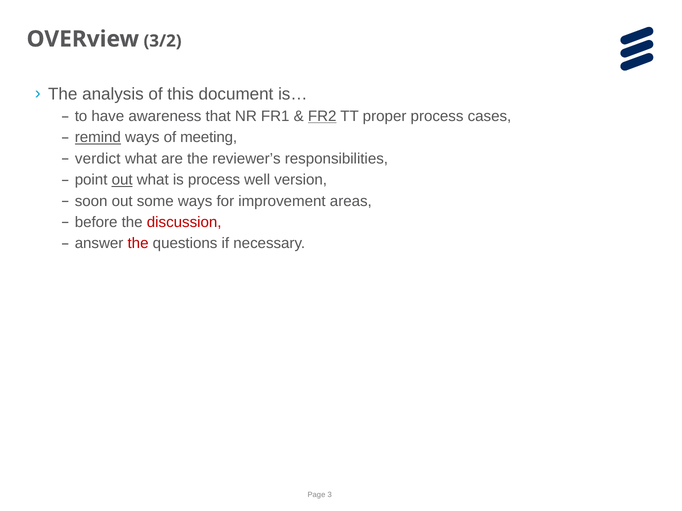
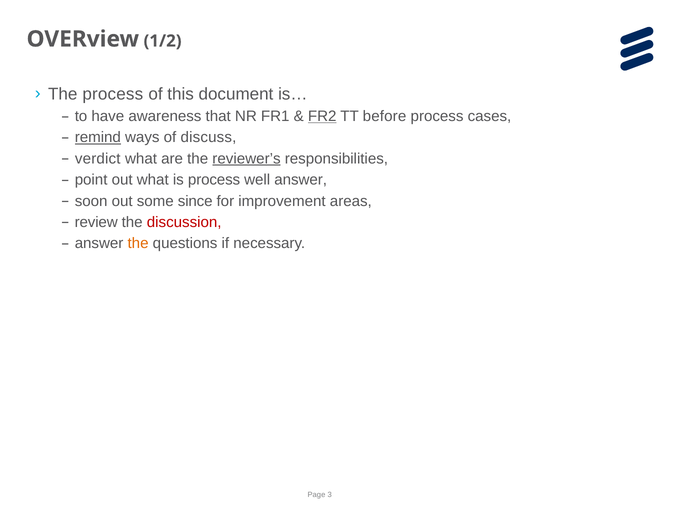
3/2: 3/2 -> 1/2
The analysis: analysis -> process
proper: proper -> before
meeting: meeting -> discuss
reviewer’s underline: none -> present
out at (122, 180) underline: present -> none
well version: version -> answer
some ways: ways -> since
before: before -> review
the at (138, 244) colour: red -> orange
